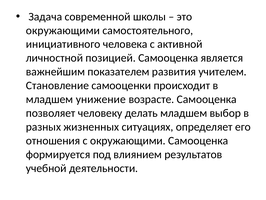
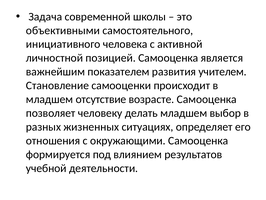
окружающими at (63, 30): окружающими -> объективными
унижение: унижение -> отсутствие
